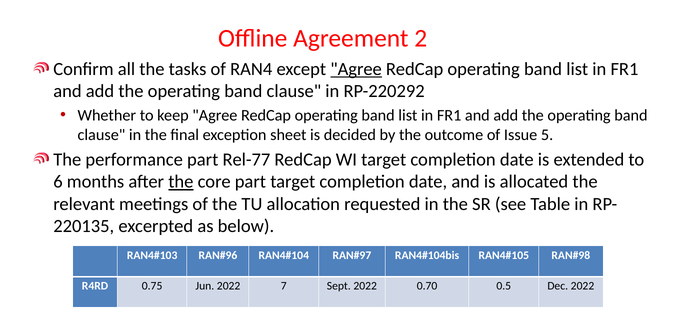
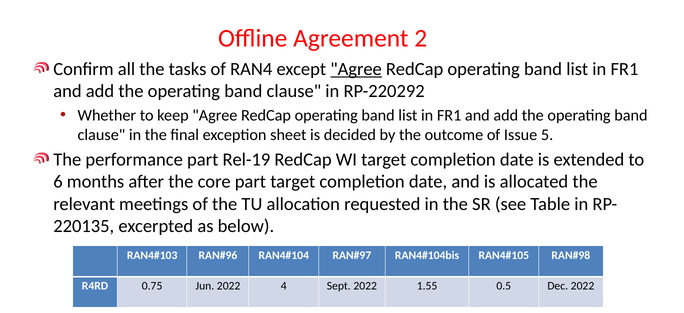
Rel-77: Rel-77 -> Rel-19
the at (181, 182) underline: present -> none
7: 7 -> 4
0.70: 0.70 -> 1.55
